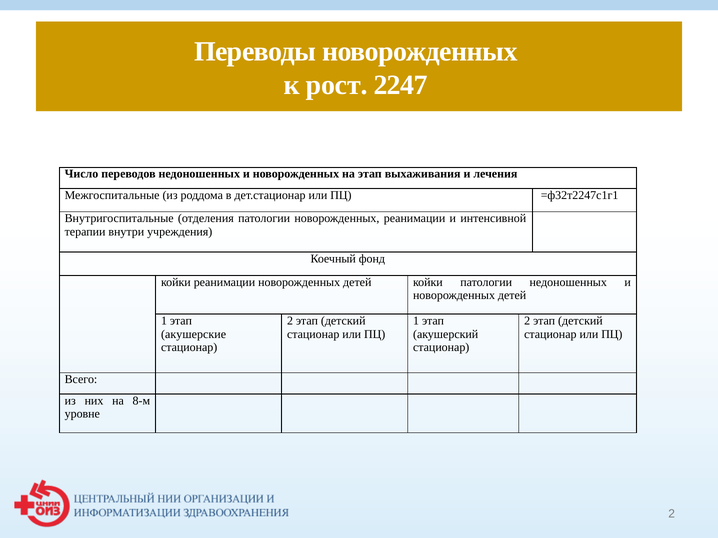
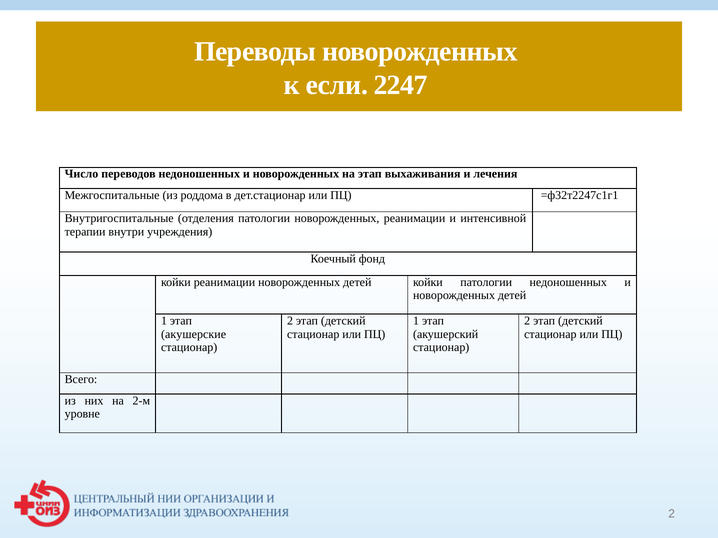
рост: рост -> если
8-м: 8-м -> 2-м
